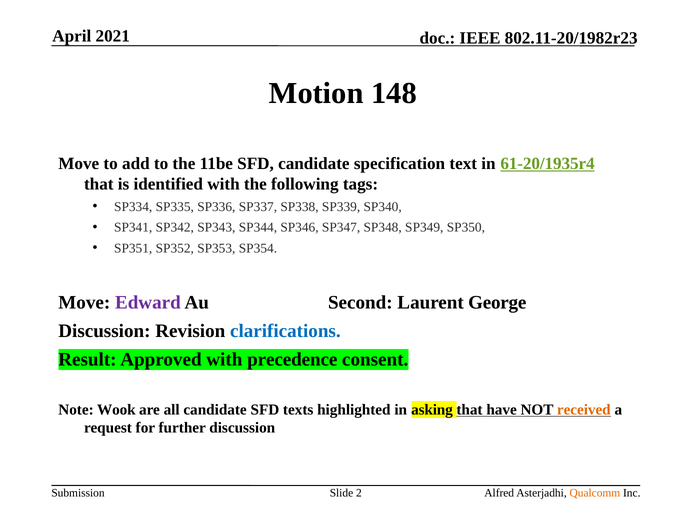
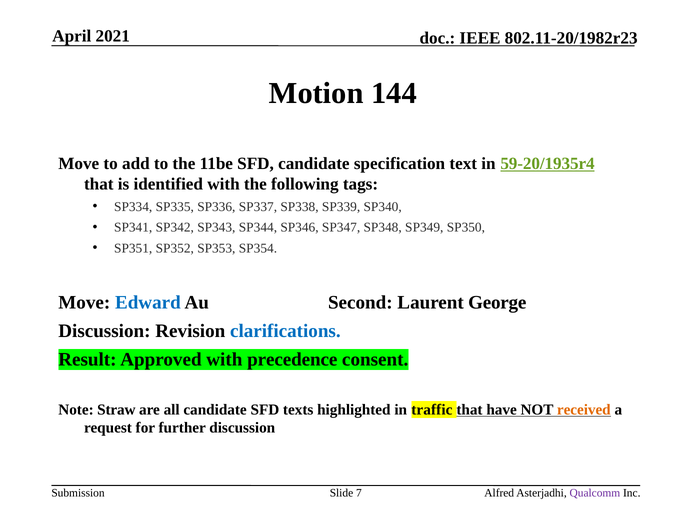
148: 148 -> 144
61-20/1935r4: 61-20/1935r4 -> 59-20/1935r4
Edward colour: purple -> blue
Wook: Wook -> Straw
asking: asking -> traffic
2: 2 -> 7
Qualcomm colour: orange -> purple
